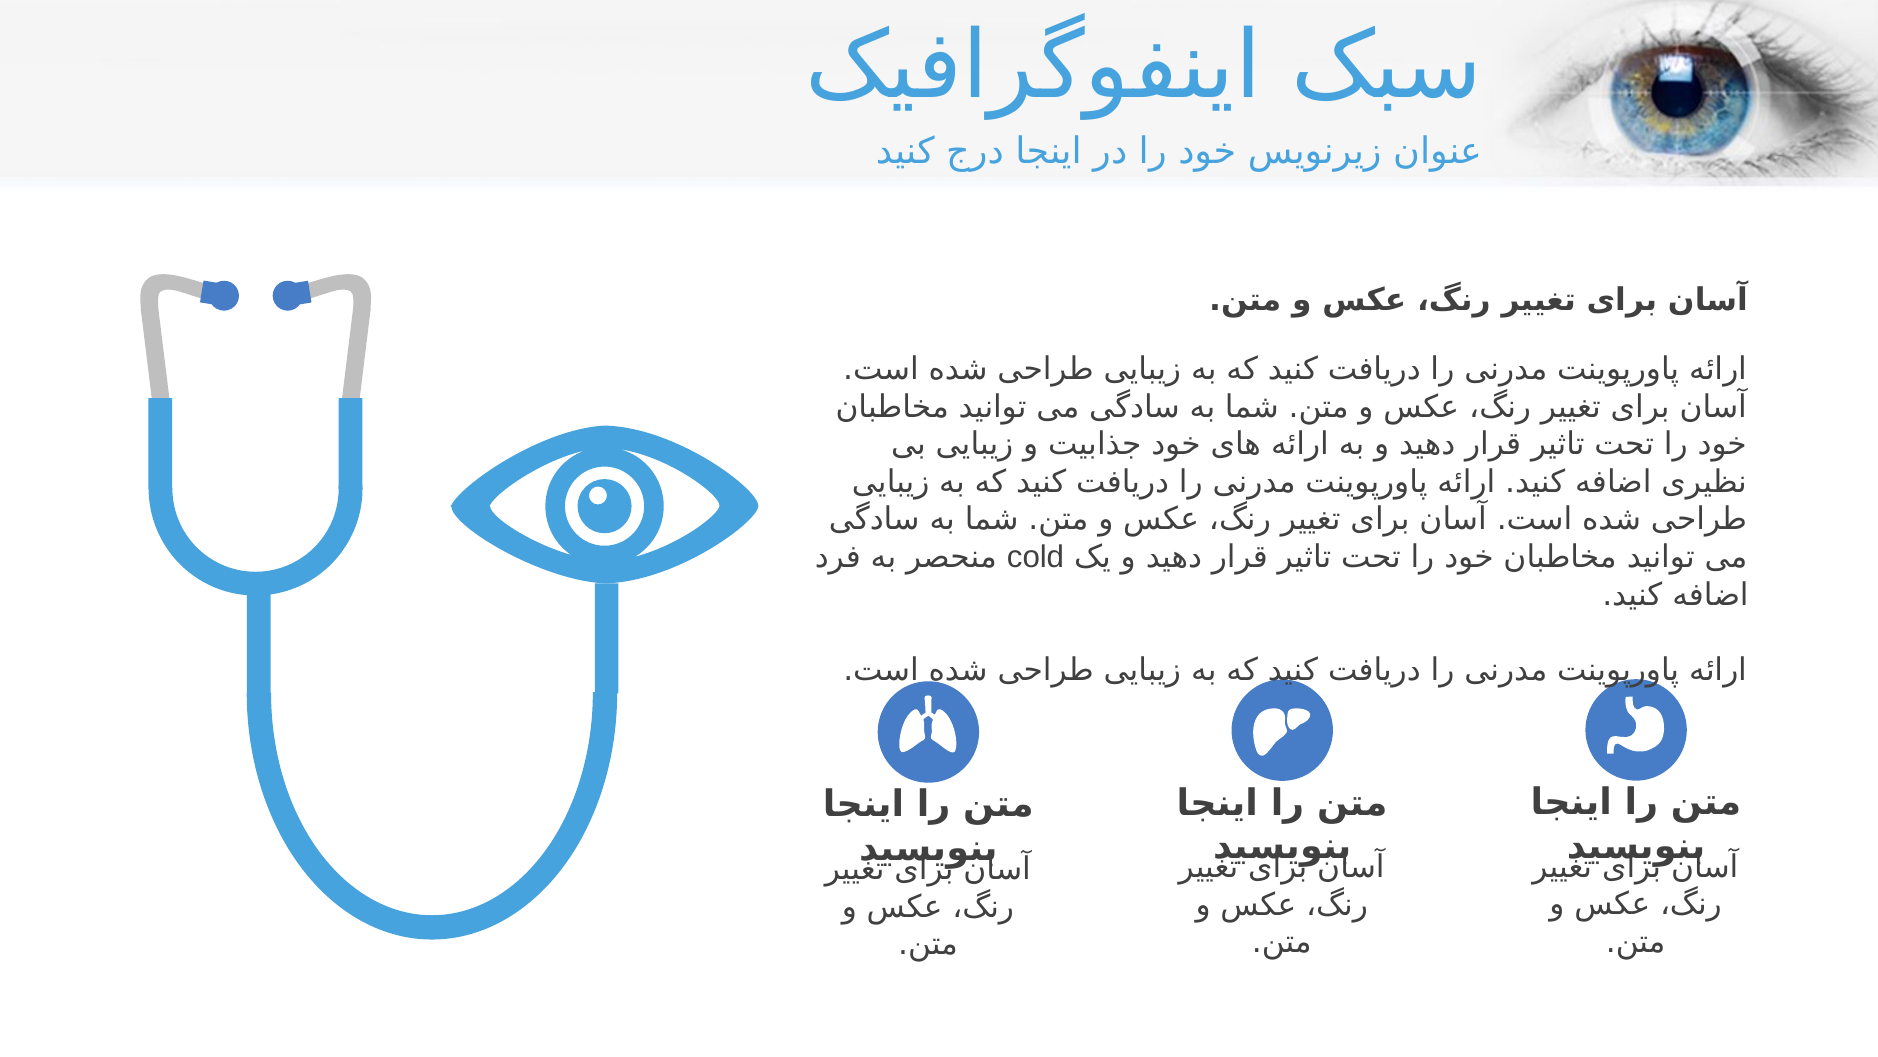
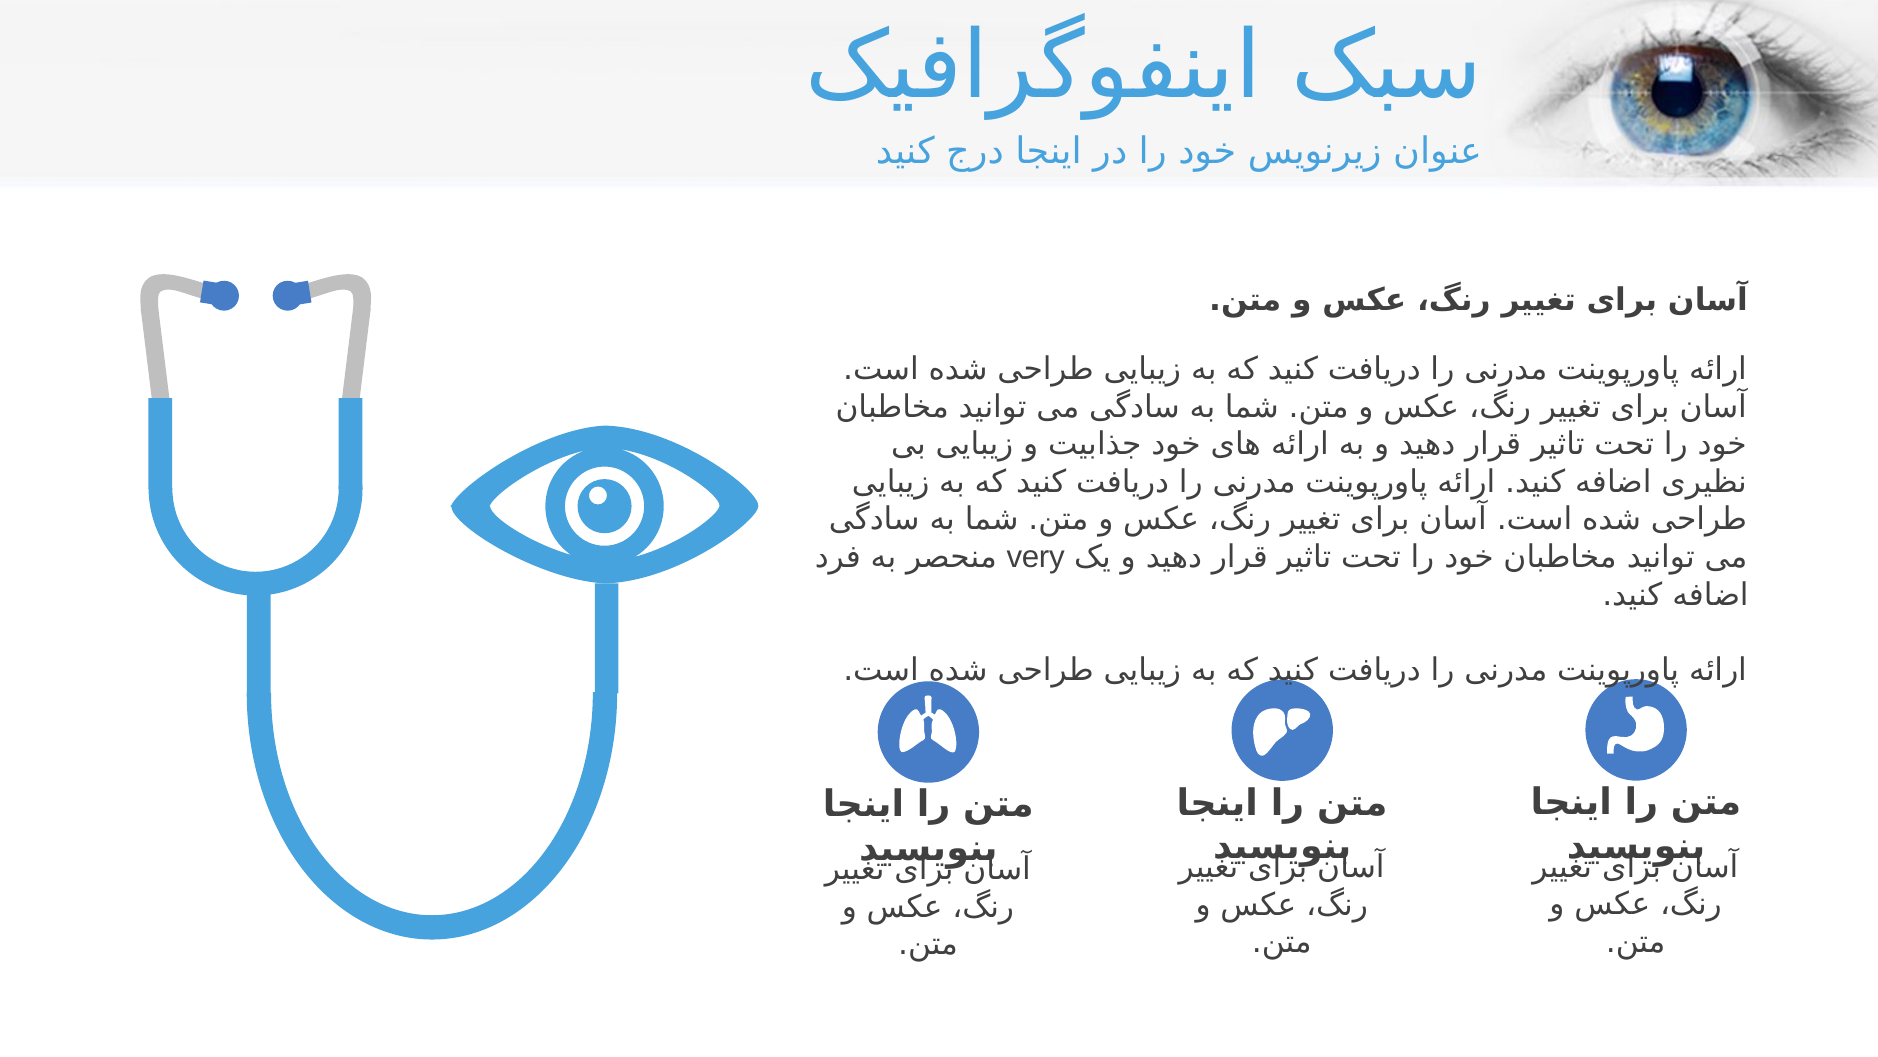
cold: cold -> very
